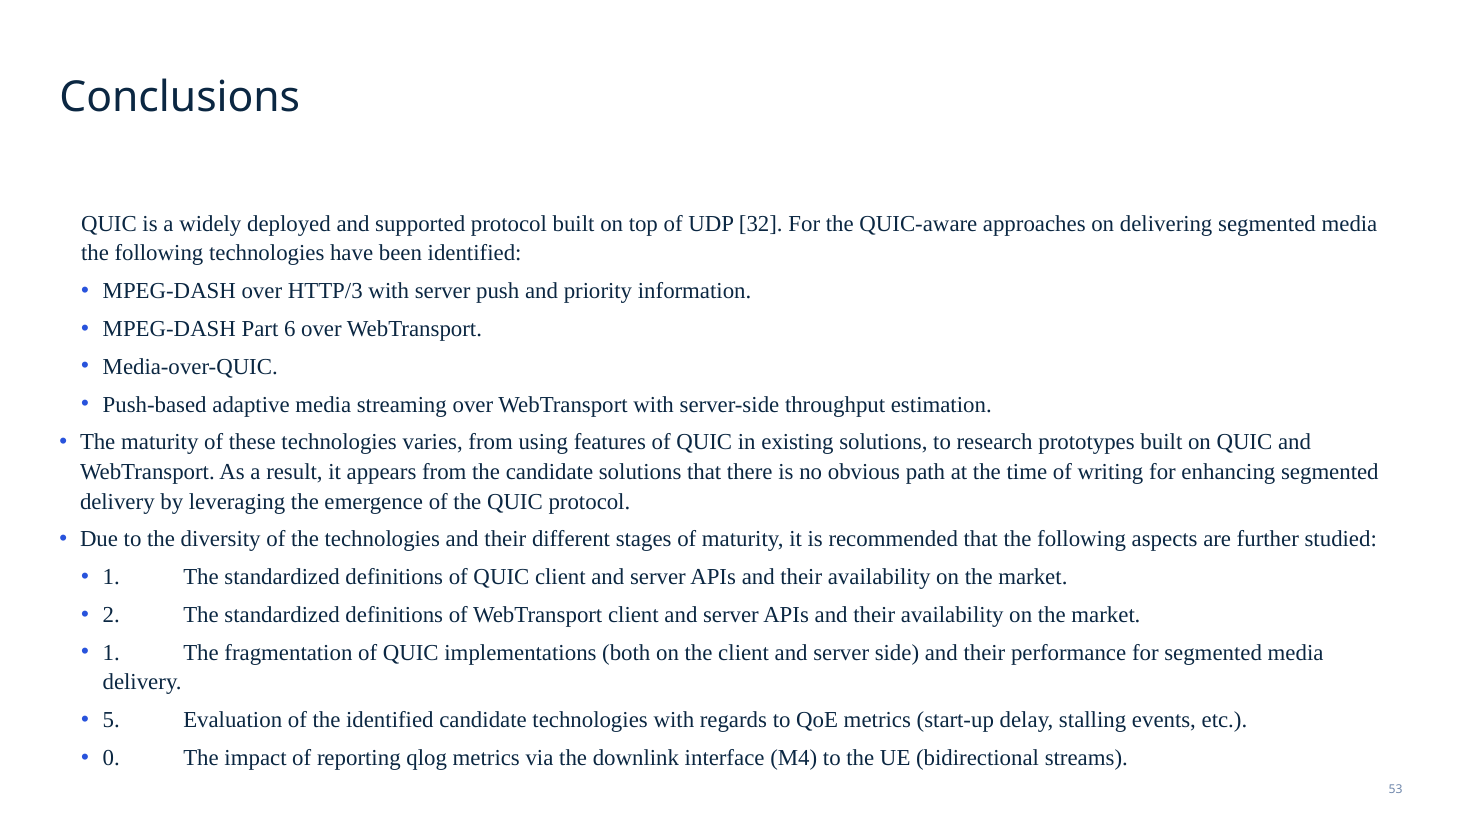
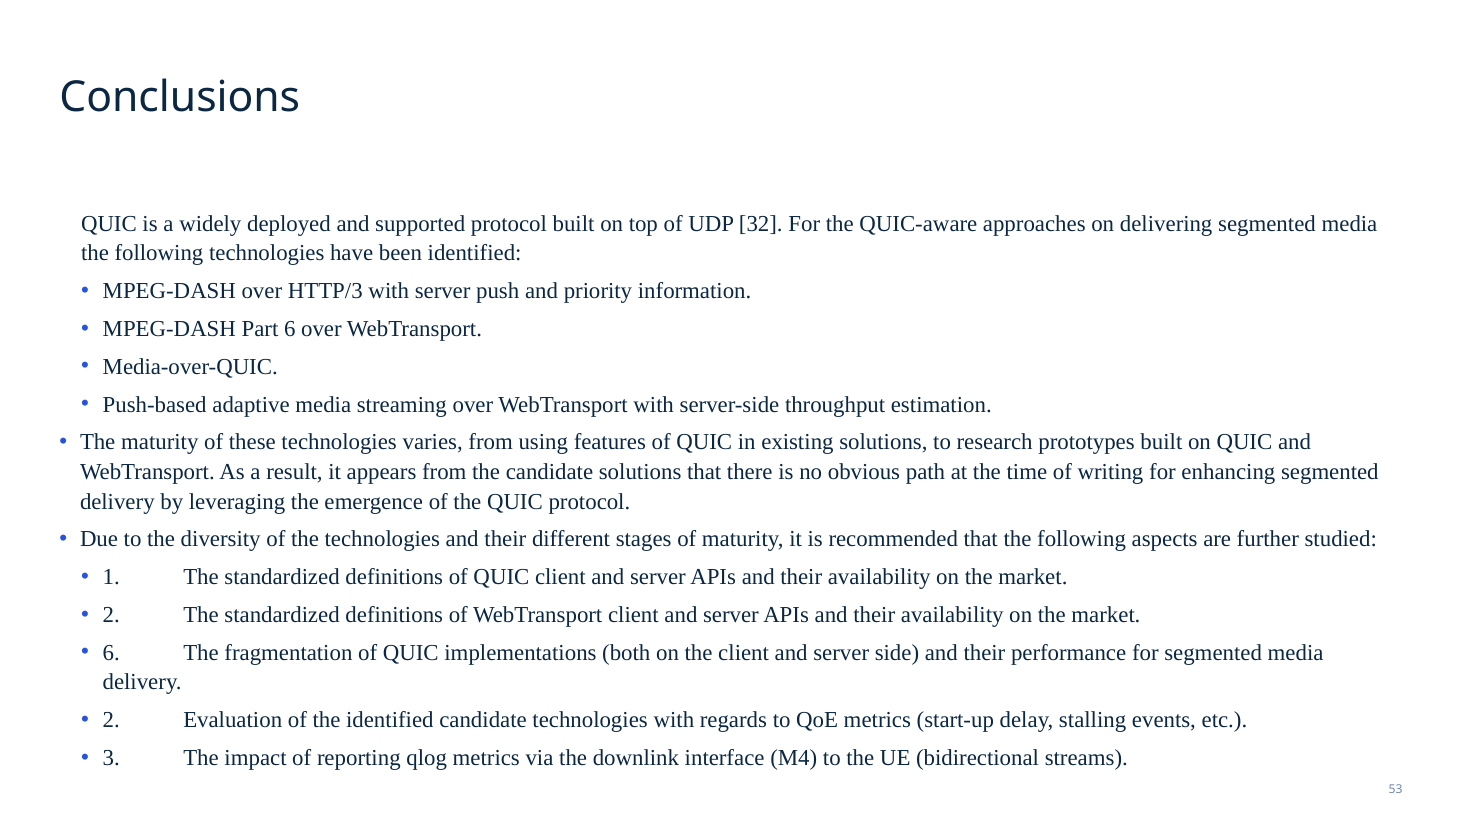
1 at (111, 653): 1 -> 6
5 at (111, 720): 5 -> 2
0: 0 -> 3
